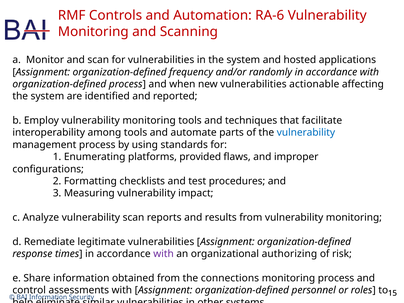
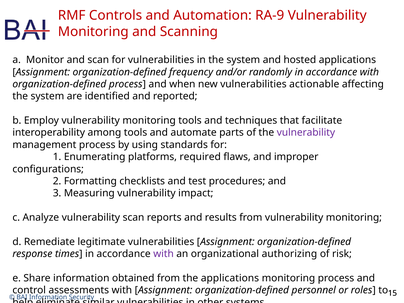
RA-6: RA-6 -> RA-9
vulnerability at (306, 133) colour: blue -> purple
provided: provided -> required
the connections: connections -> applications
